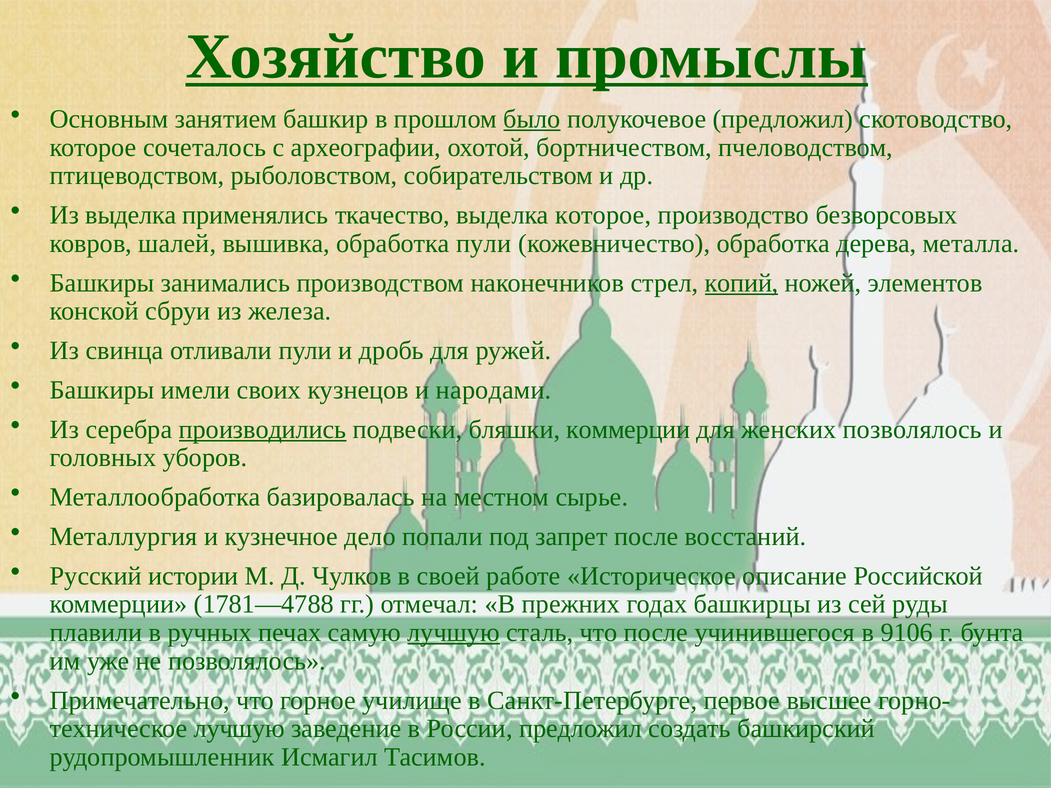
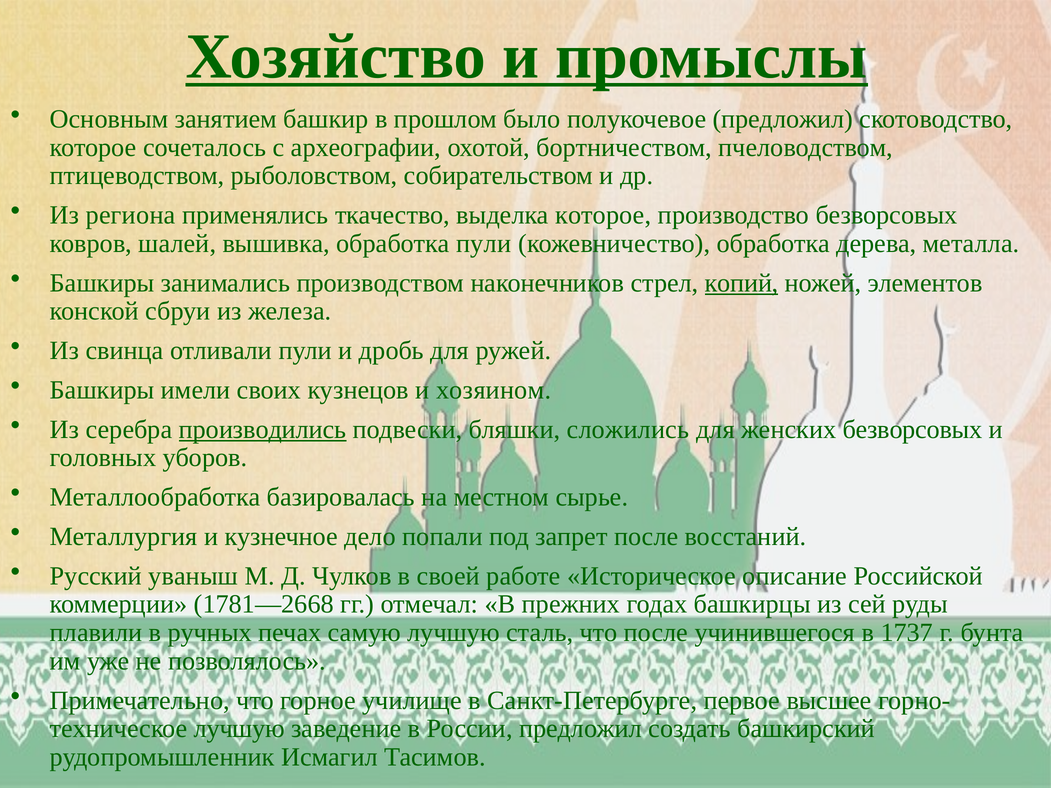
было underline: present -> none
Из выделка: выделка -> региона
народами: народами -> хозяином
бляшки коммерции: коммерции -> сложились
женских позволялось: позволялось -> безворсовых
истории: истории -> уваныш
1781—4788: 1781—4788 -> 1781—2668
лучшую at (454, 633) underline: present -> none
9106: 9106 -> 1737
